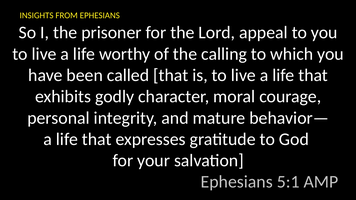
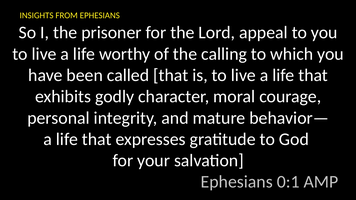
5:1: 5:1 -> 0:1
